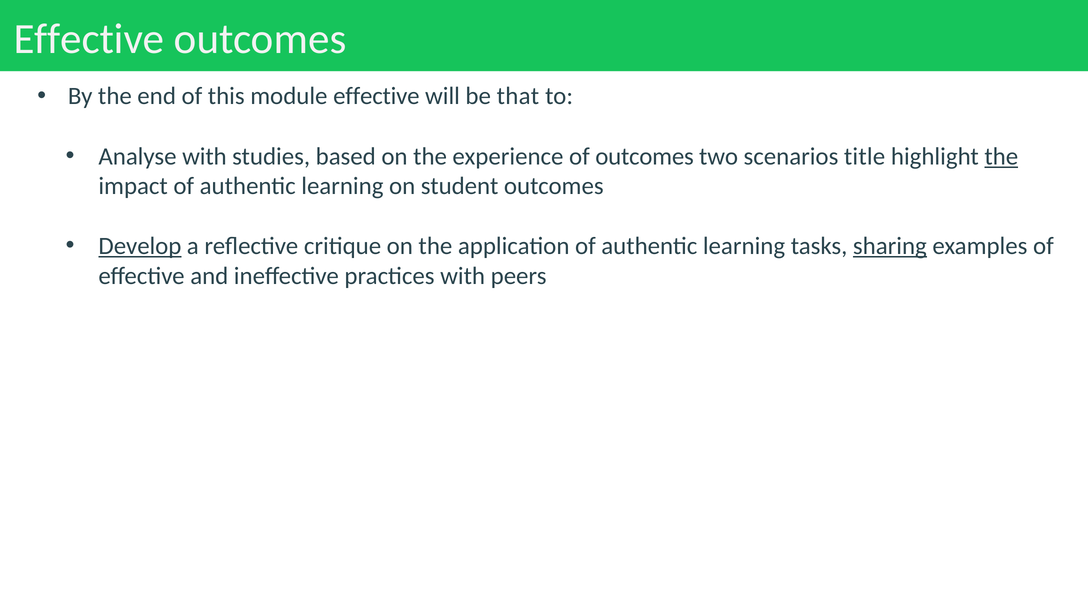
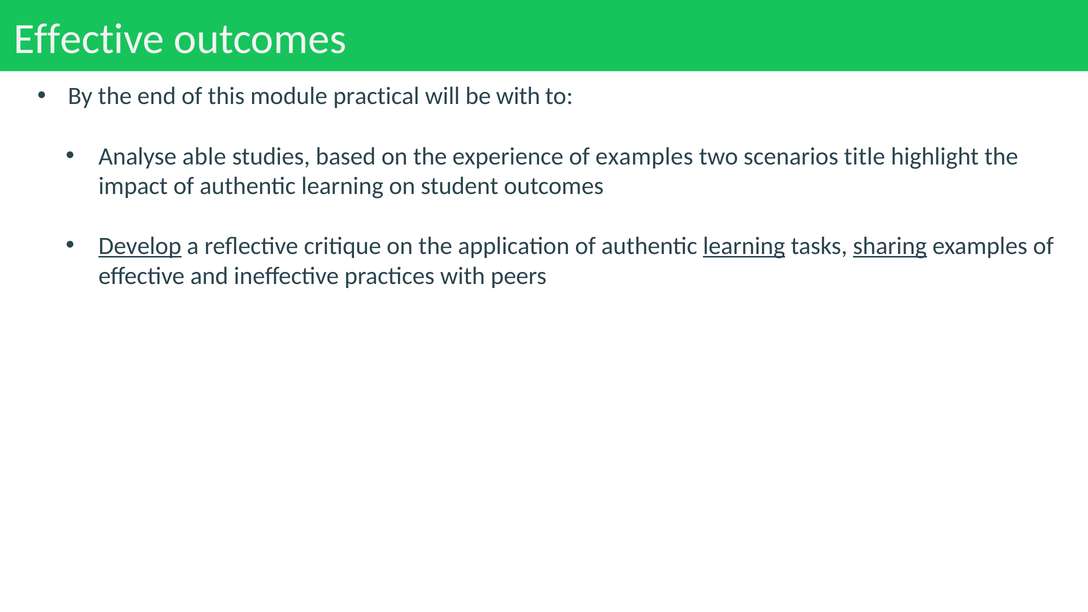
module effective: effective -> practical
be that: that -> with
Analyse with: with -> able
of outcomes: outcomes -> examples
the at (1001, 156) underline: present -> none
learning at (744, 246) underline: none -> present
